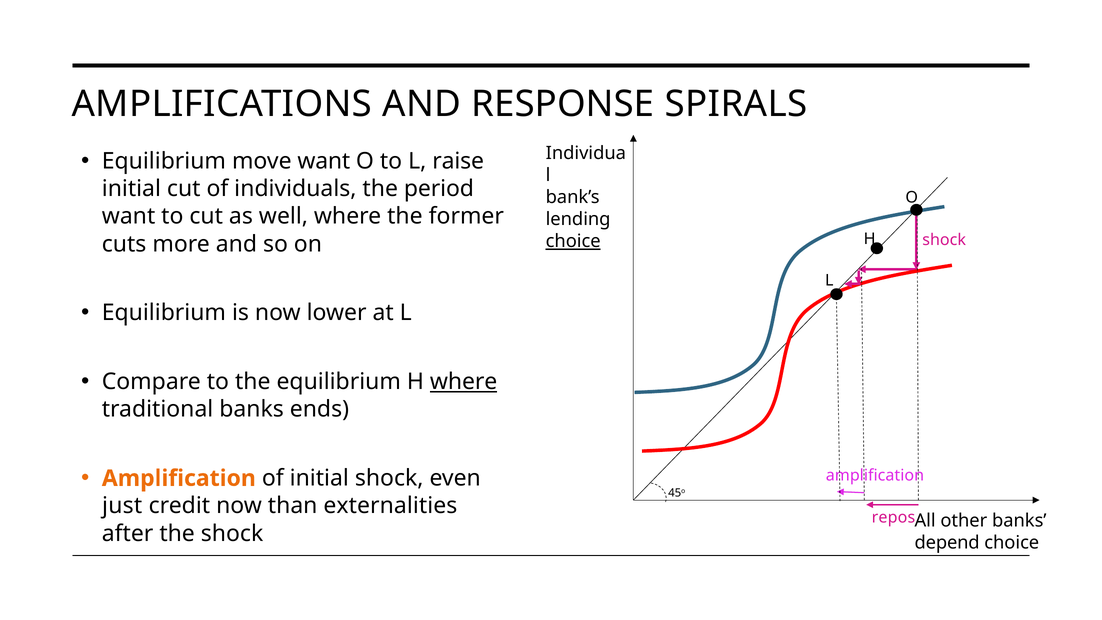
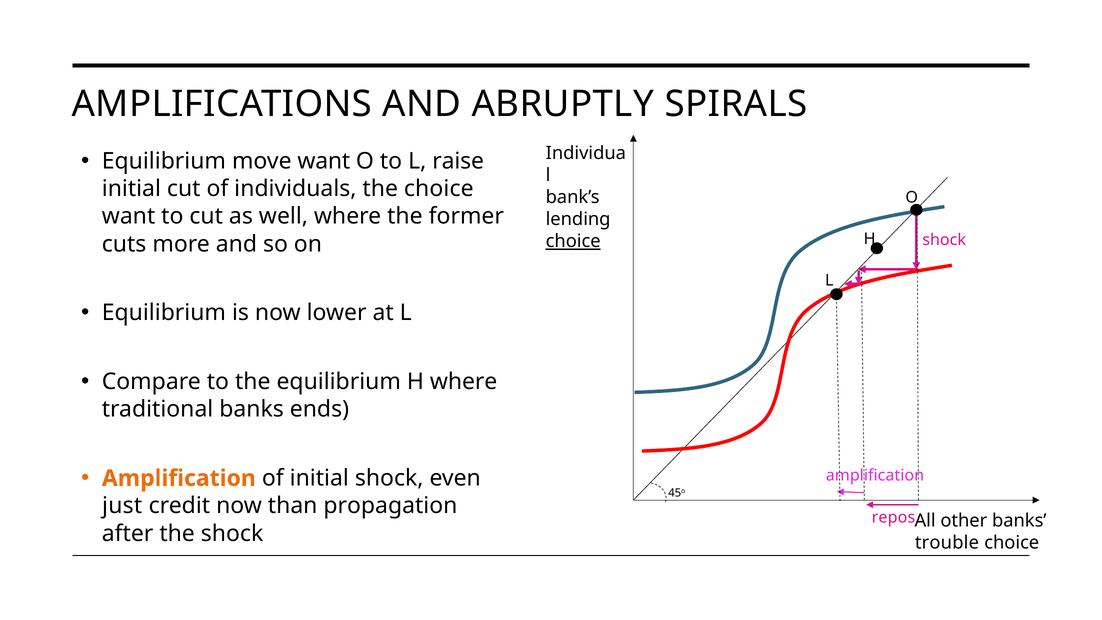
RESPONSE: RESPONSE -> ABRUPTLY
the period: period -> choice
where at (464, 382) underline: present -> none
externalities: externalities -> propagation
depend: depend -> trouble
